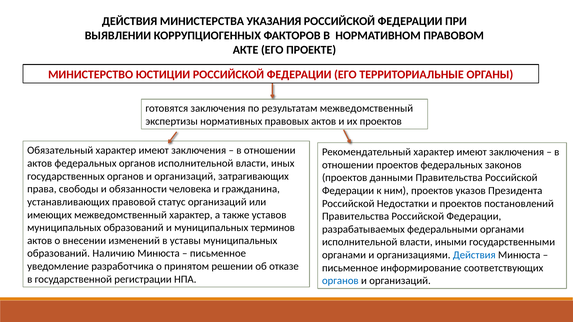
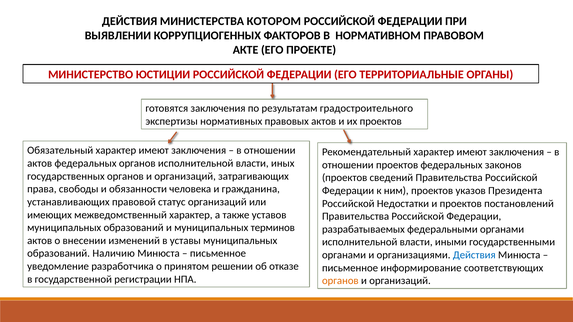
УКАЗАНИЯ: УКАЗАНИЯ -> КОТОРОМ
результатам межведомственный: межведомственный -> градостроительного
данными: данными -> сведений
органов at (340, 281) colour: blue -> orange
